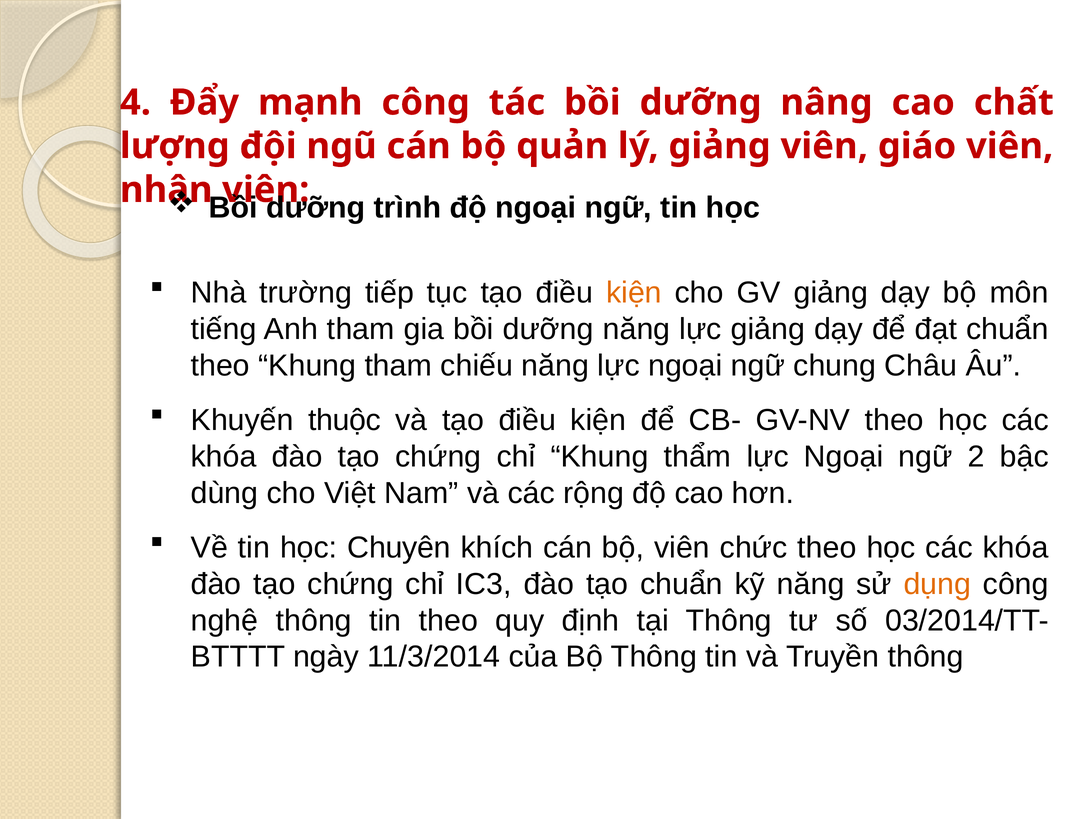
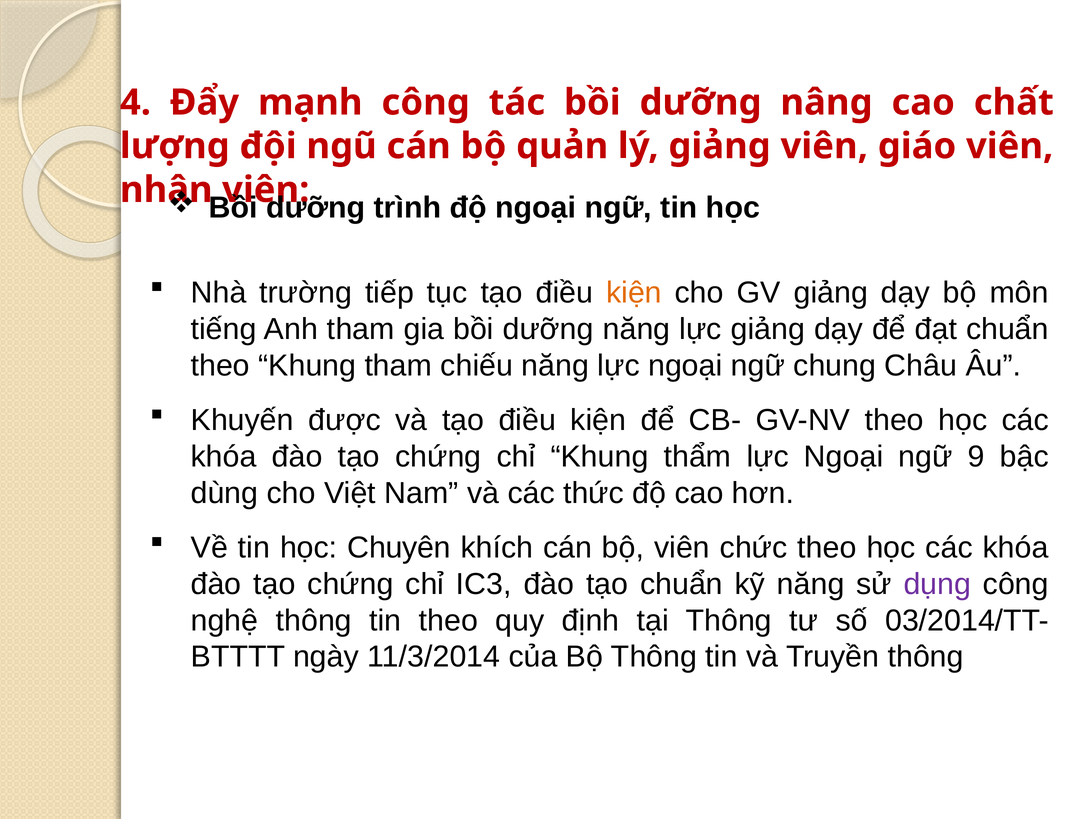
thuộc: thuộc -> được
2: 2 -> 9
rộng: rộng -> thức
dụng colour: orange -> purple
